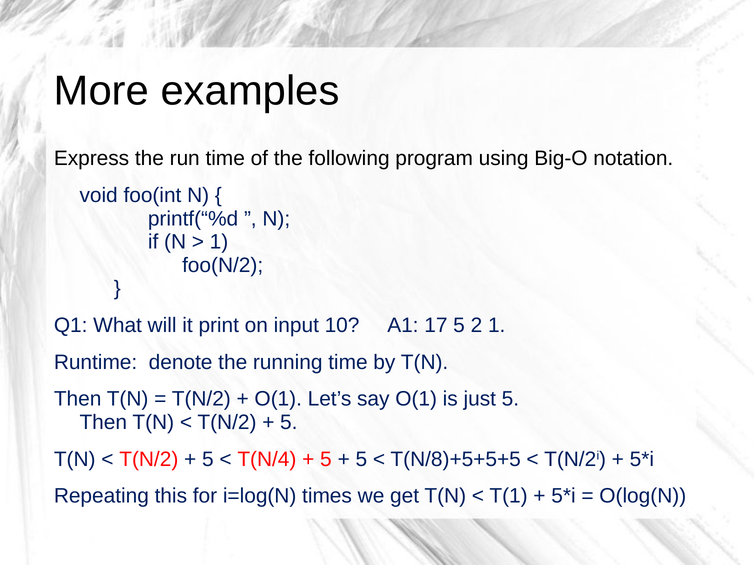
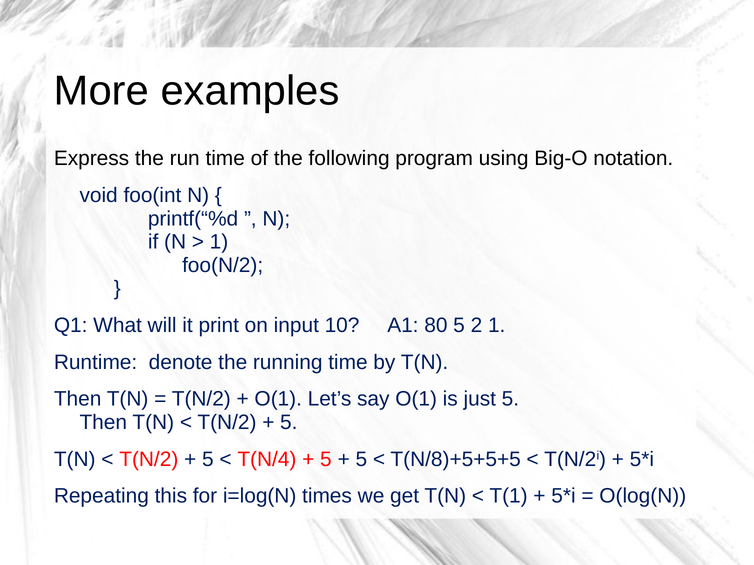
17: 17 -> 80
